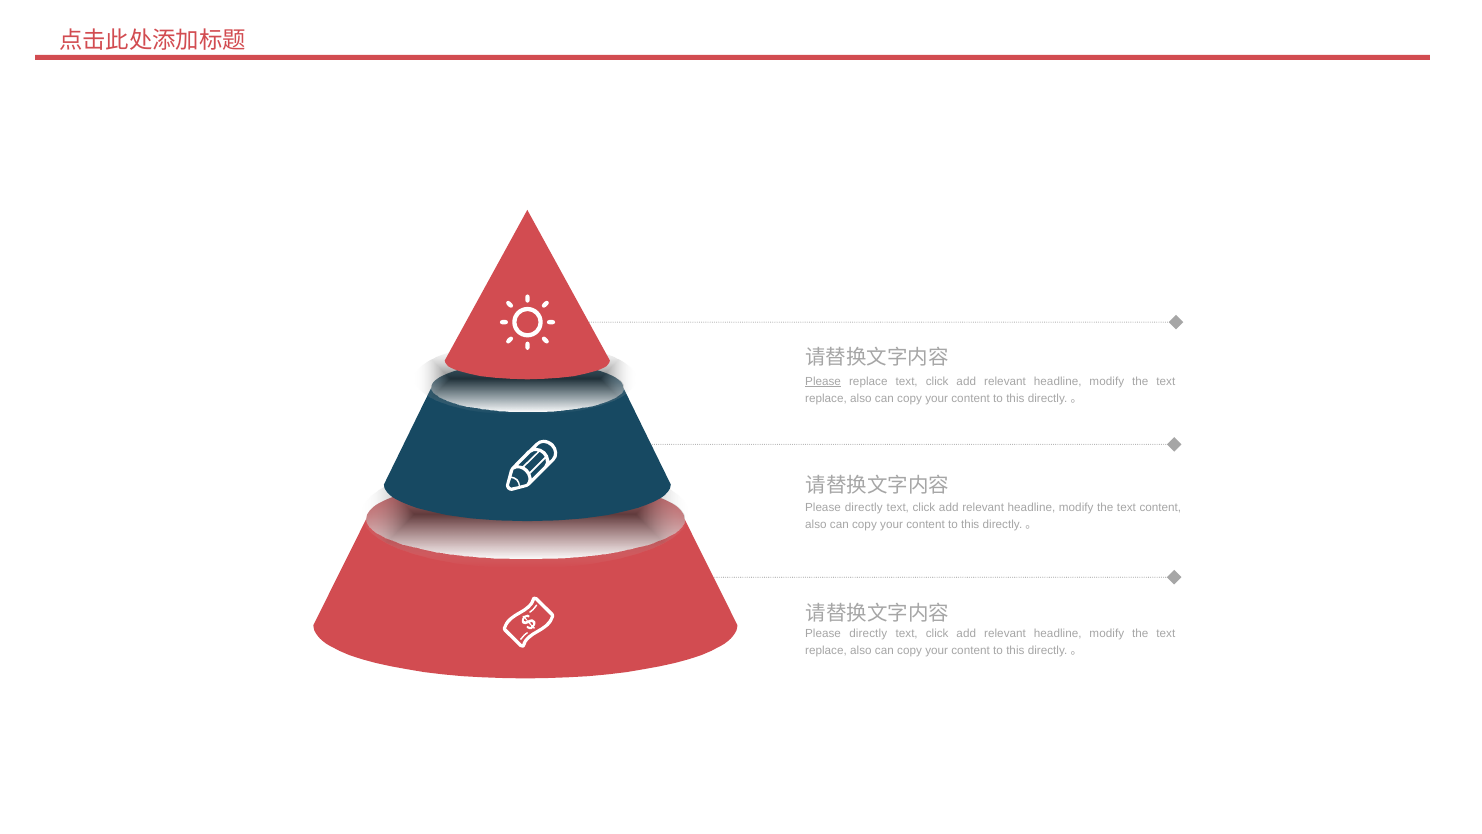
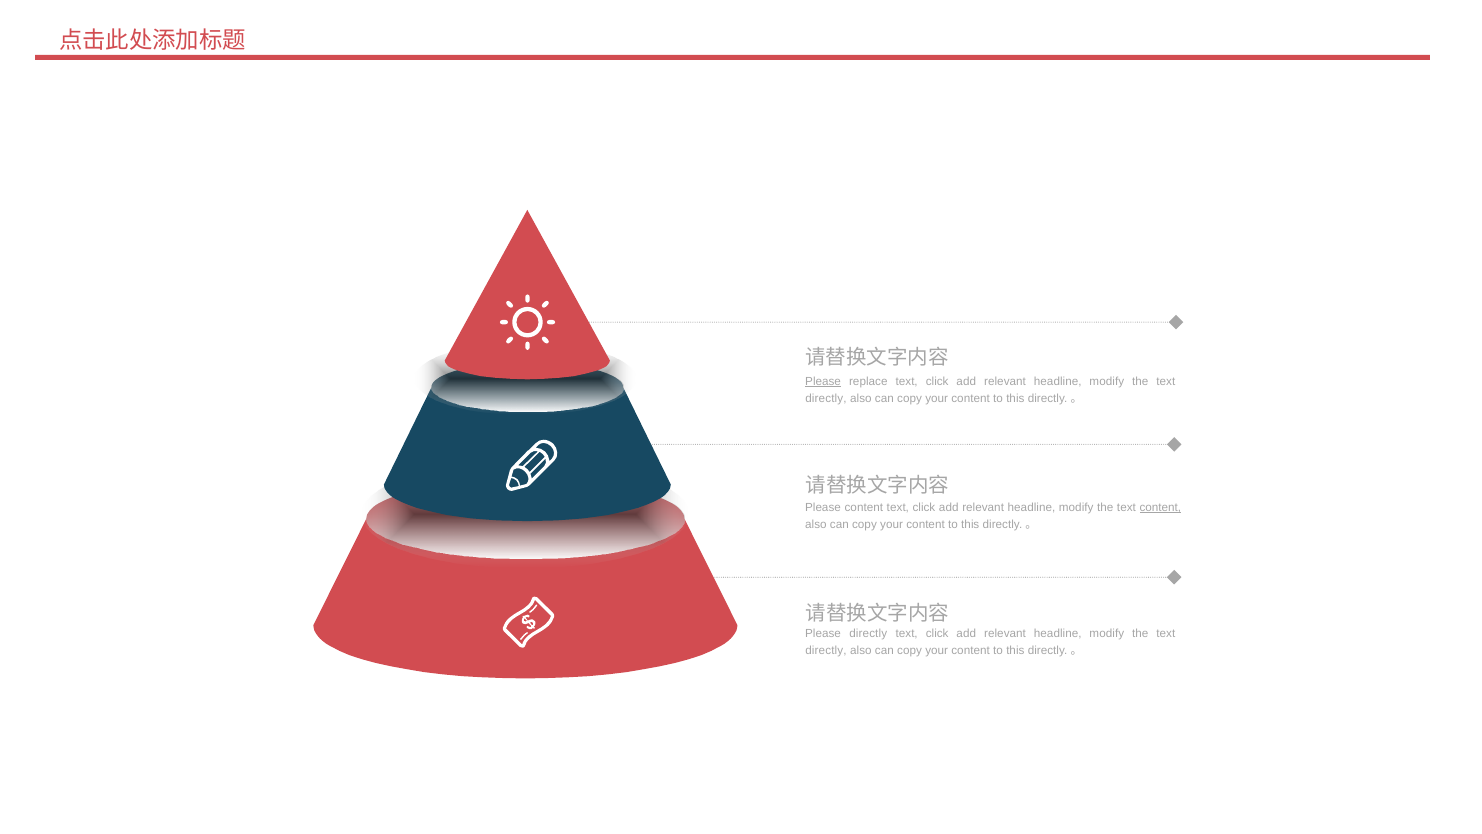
replace at (826, 398): replace -> directly
directly at (864, 507): directly -> content
content at (1160, 507) underline: none -> present
replace at (826, 650): replace -> directly
